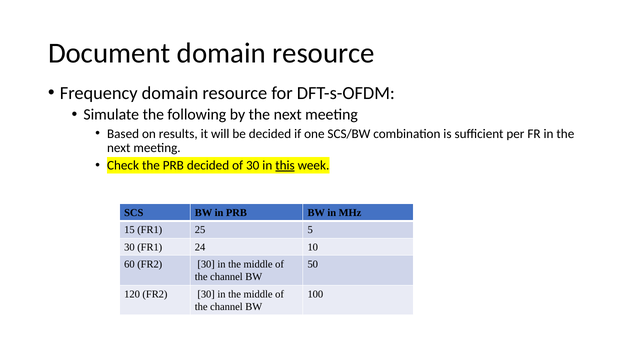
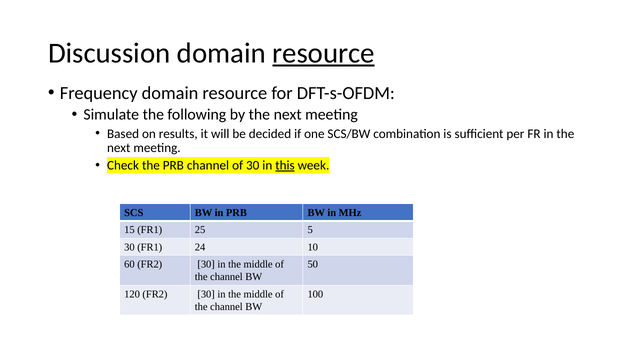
Document: Document -> Discussion
resource at (323, 53) underline: none -> present
PRB decided: decided -> channel
